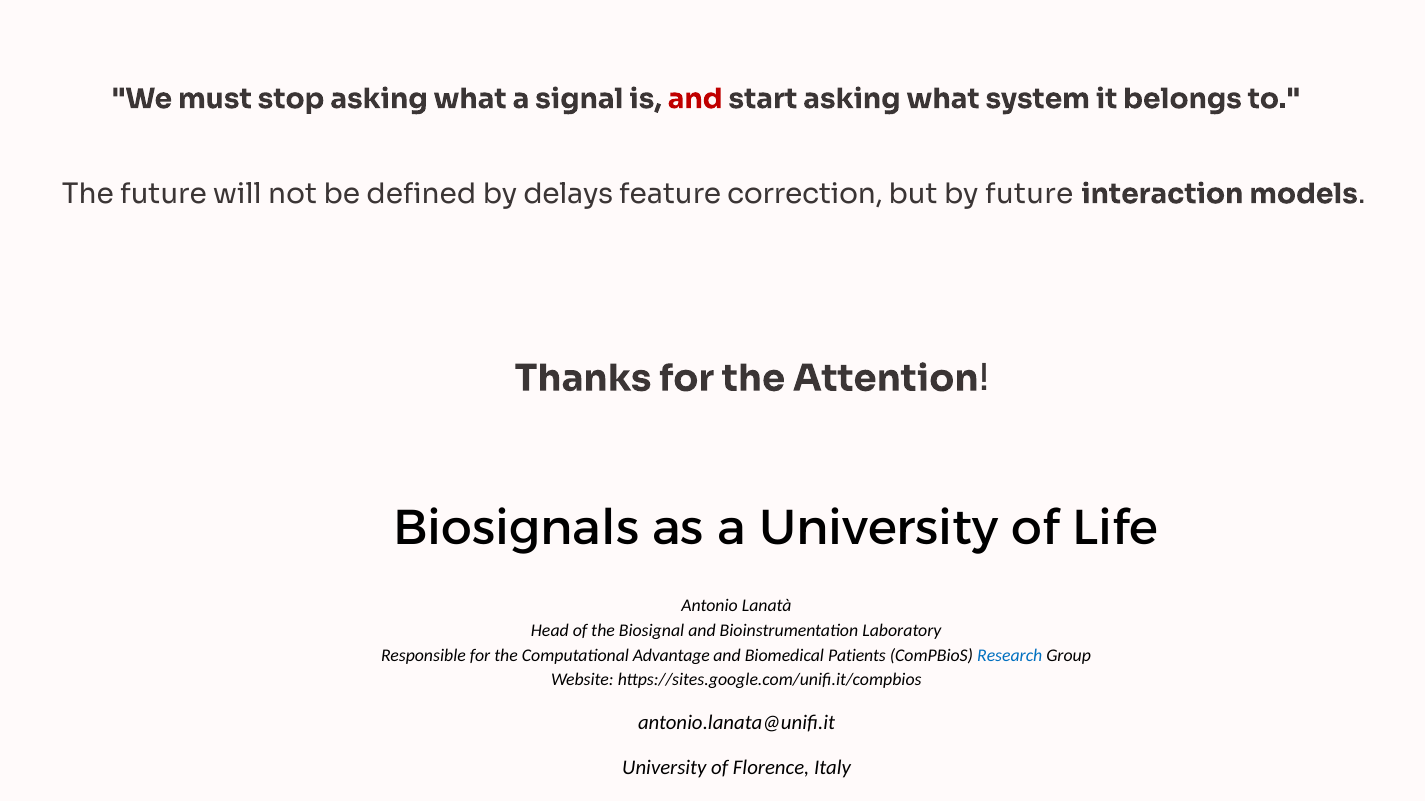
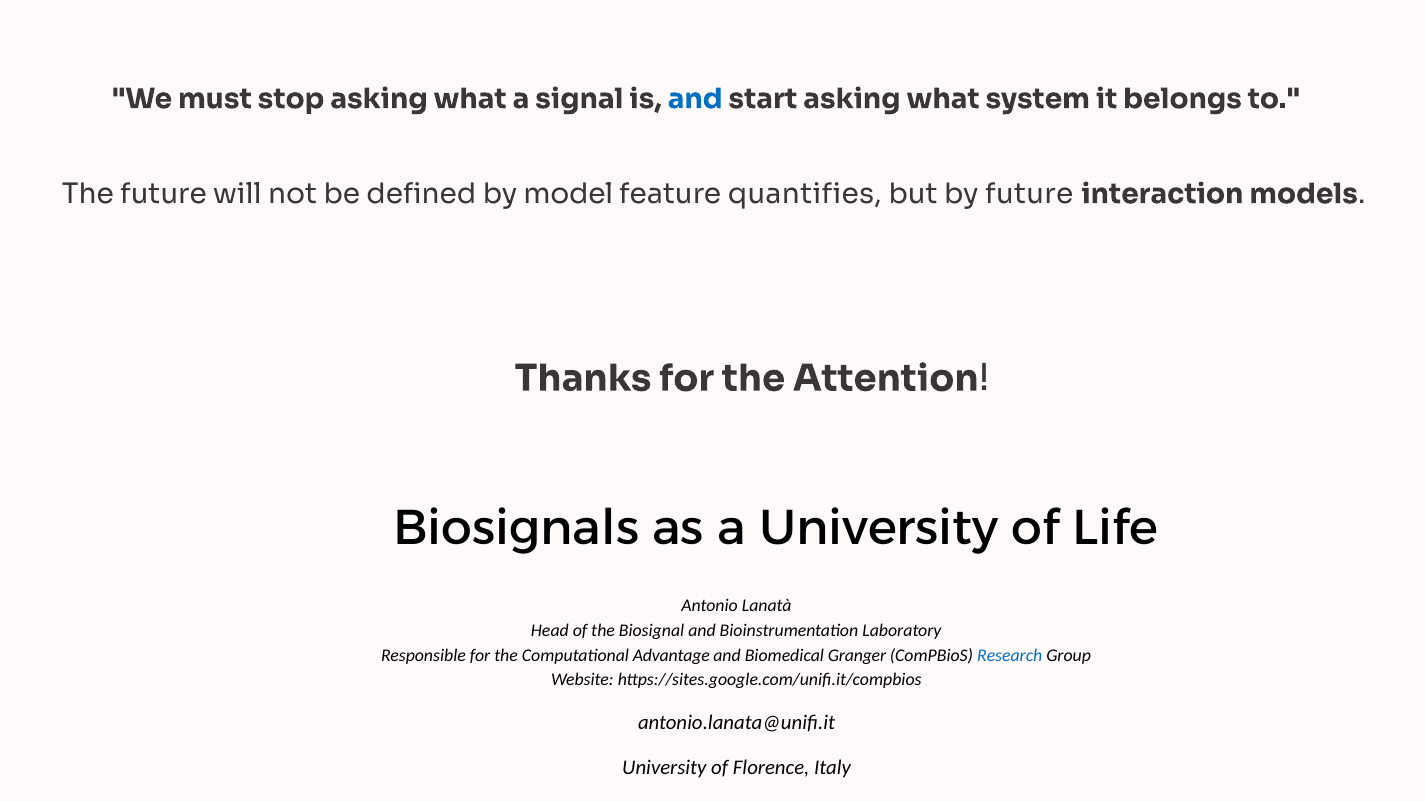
and at (695, 99) colour: red -> blue
delays: delays -> model
correction: correction -> quantifies
Patients: Patients -> Granger
